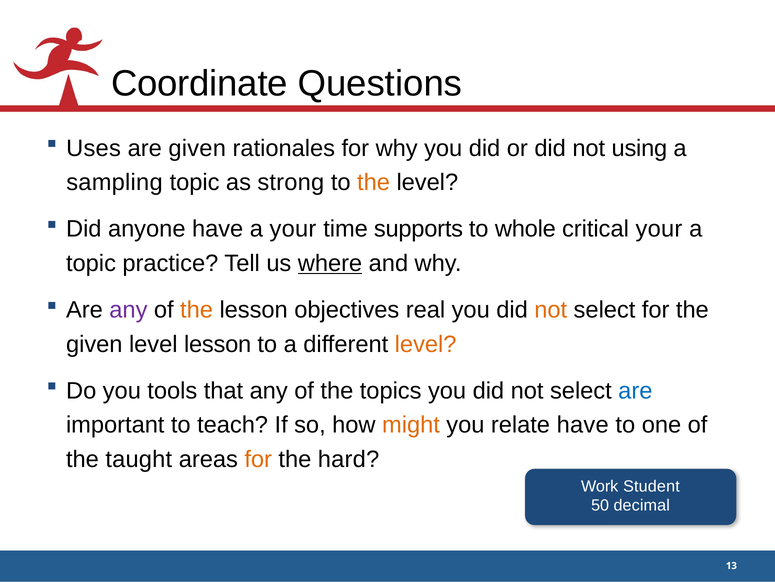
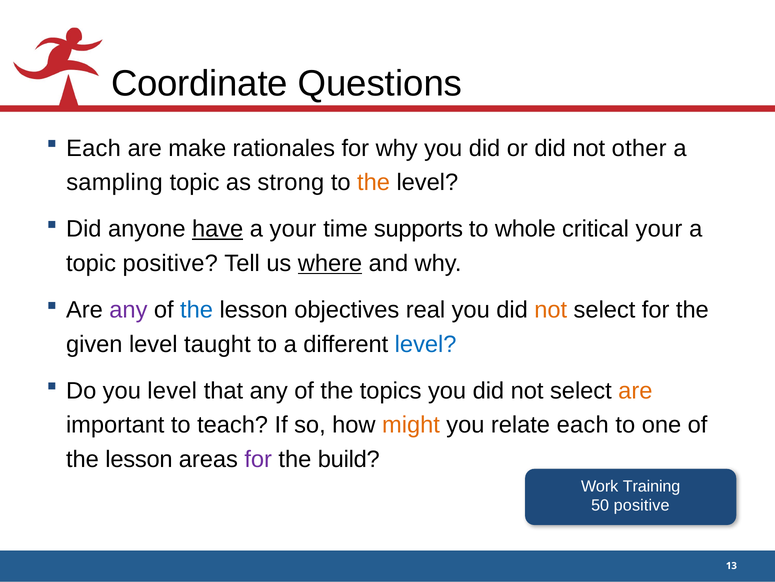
Uses at (94, 148): Uses -> Each
are given: given -> make
using: using -> other
have at (218, 229) underline: none -> present
topic practice: practice -> positive
the at (197, 310) colour: orange -> blue
level lesson: lesson -> taught
level at (426, 344) colour: orange -> blue
you tools: tools -> level
are at (635, 391) colour: blue -> orange
relate have: have -> each
taught at (139, 459): taught -> lesson
for at (258, 459) colour: orange -> purple
hard: hard -> build
Student: Student -> Training
50 decimal: decimal -> positive
